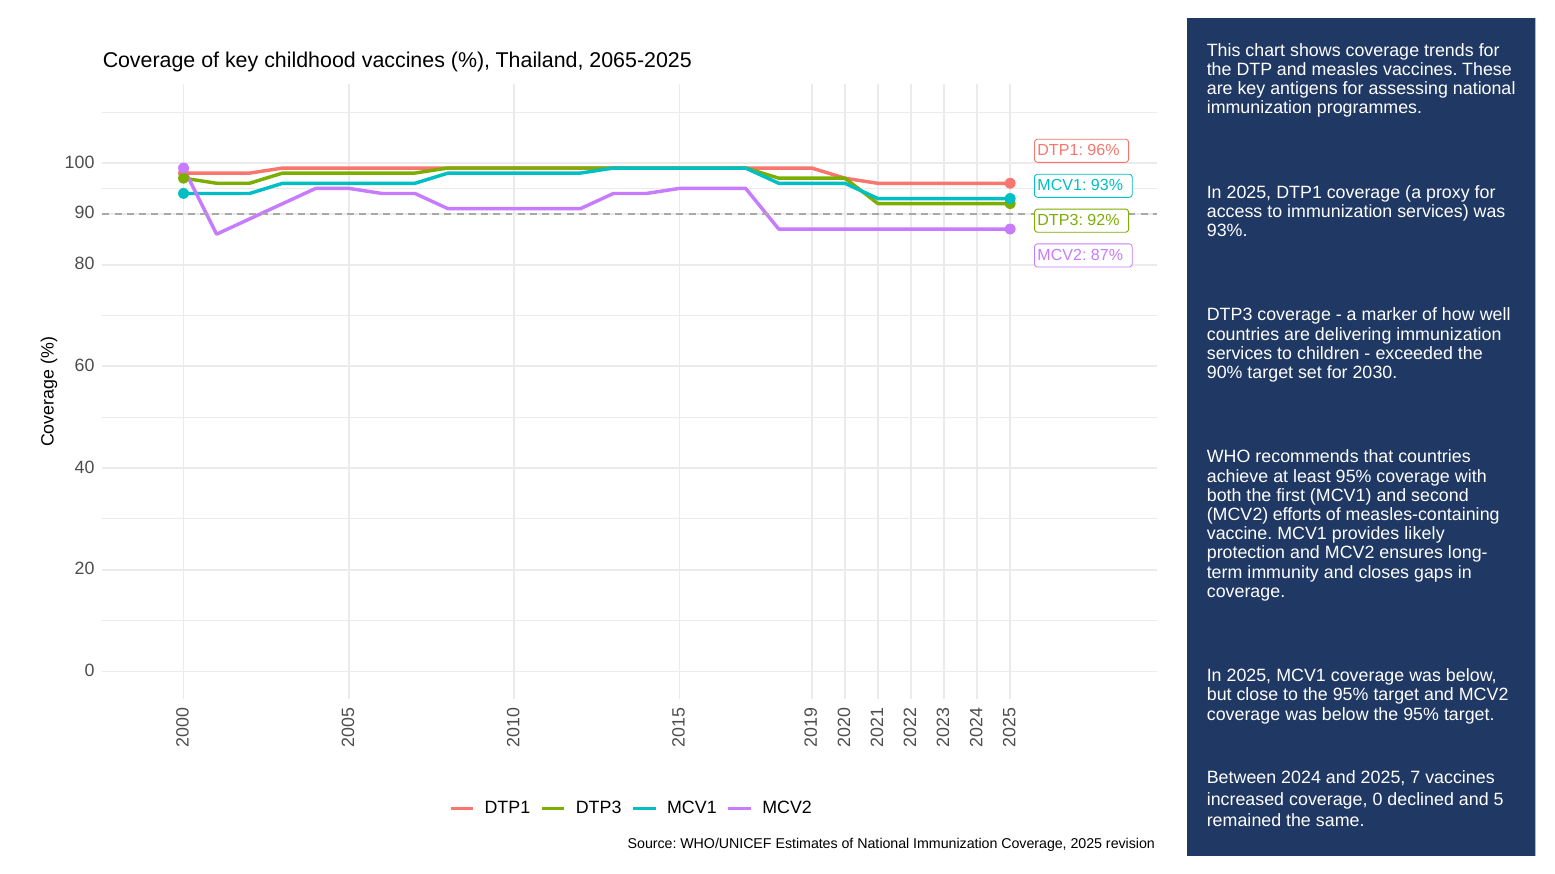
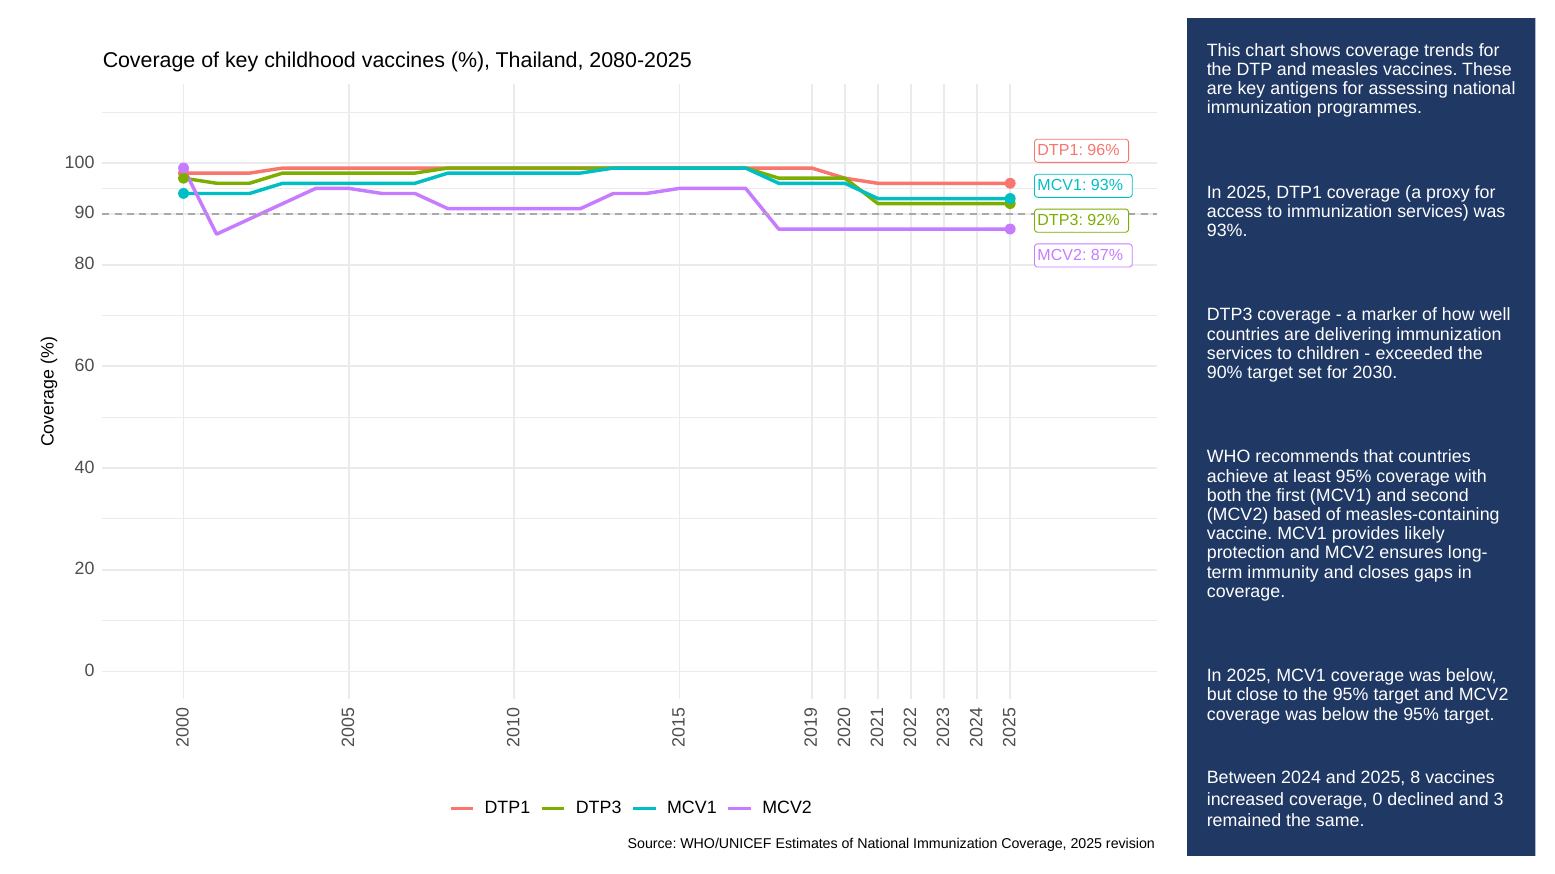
2065-2025: 2065-2025 -> 2080-2025
efforts: efforts -> based
7: 7 -> 8
and 5: 5 -> 3
